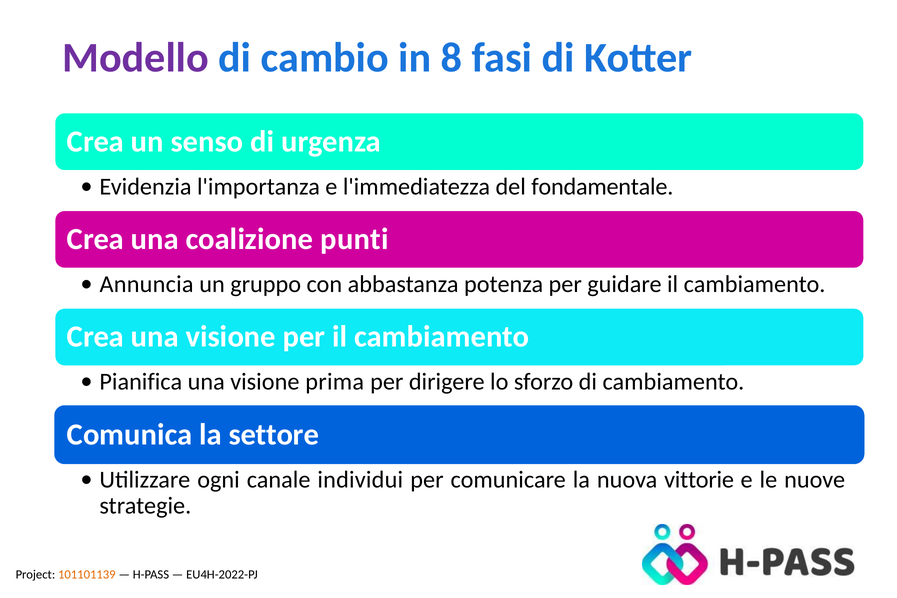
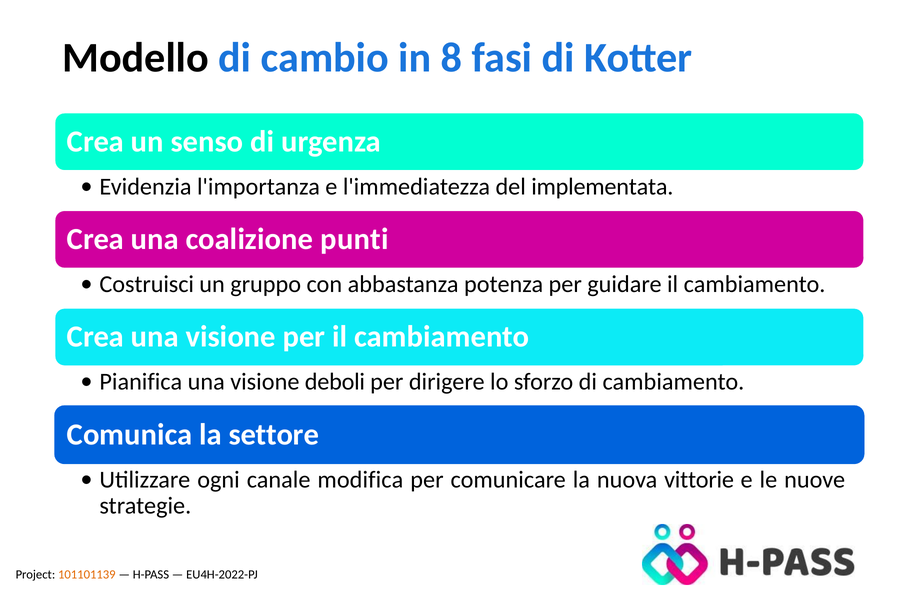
Modello colour: purple -> black
fondamentale: fondamentale -> implementata
Annuncia: Annuncia -> Costruisci
prima: prima -> deboli
individui: individui -> modifica
